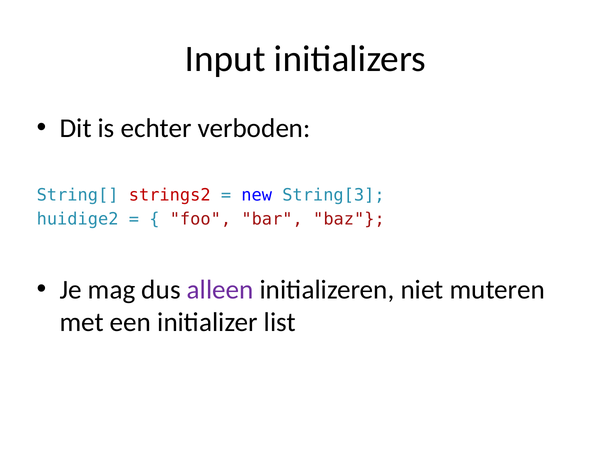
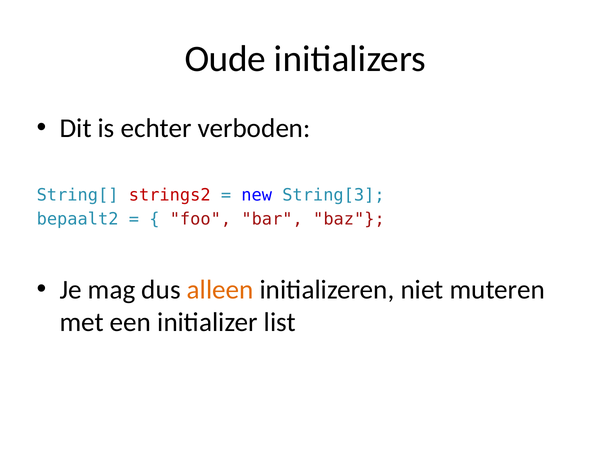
Input: Input -> Oude
huidige2: huidige2 -> bepaalt2
alleen colour: purple -> orange
